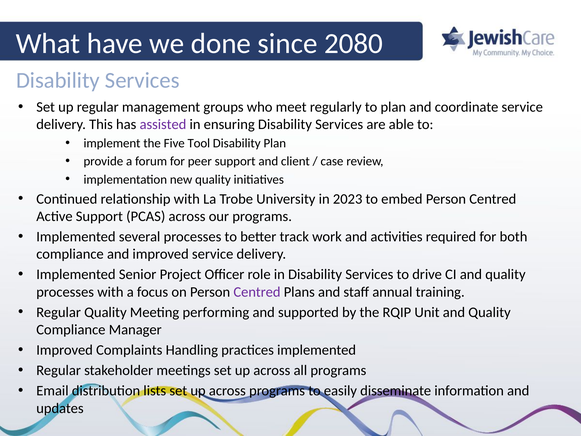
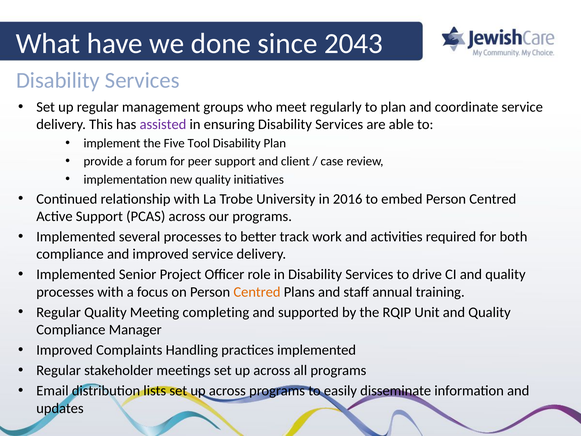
2080: 2080 -> 2043
2023: 2023 -> 2016
Centred at (257, 292) colour: purple -> orange
performing: performing -> completing
